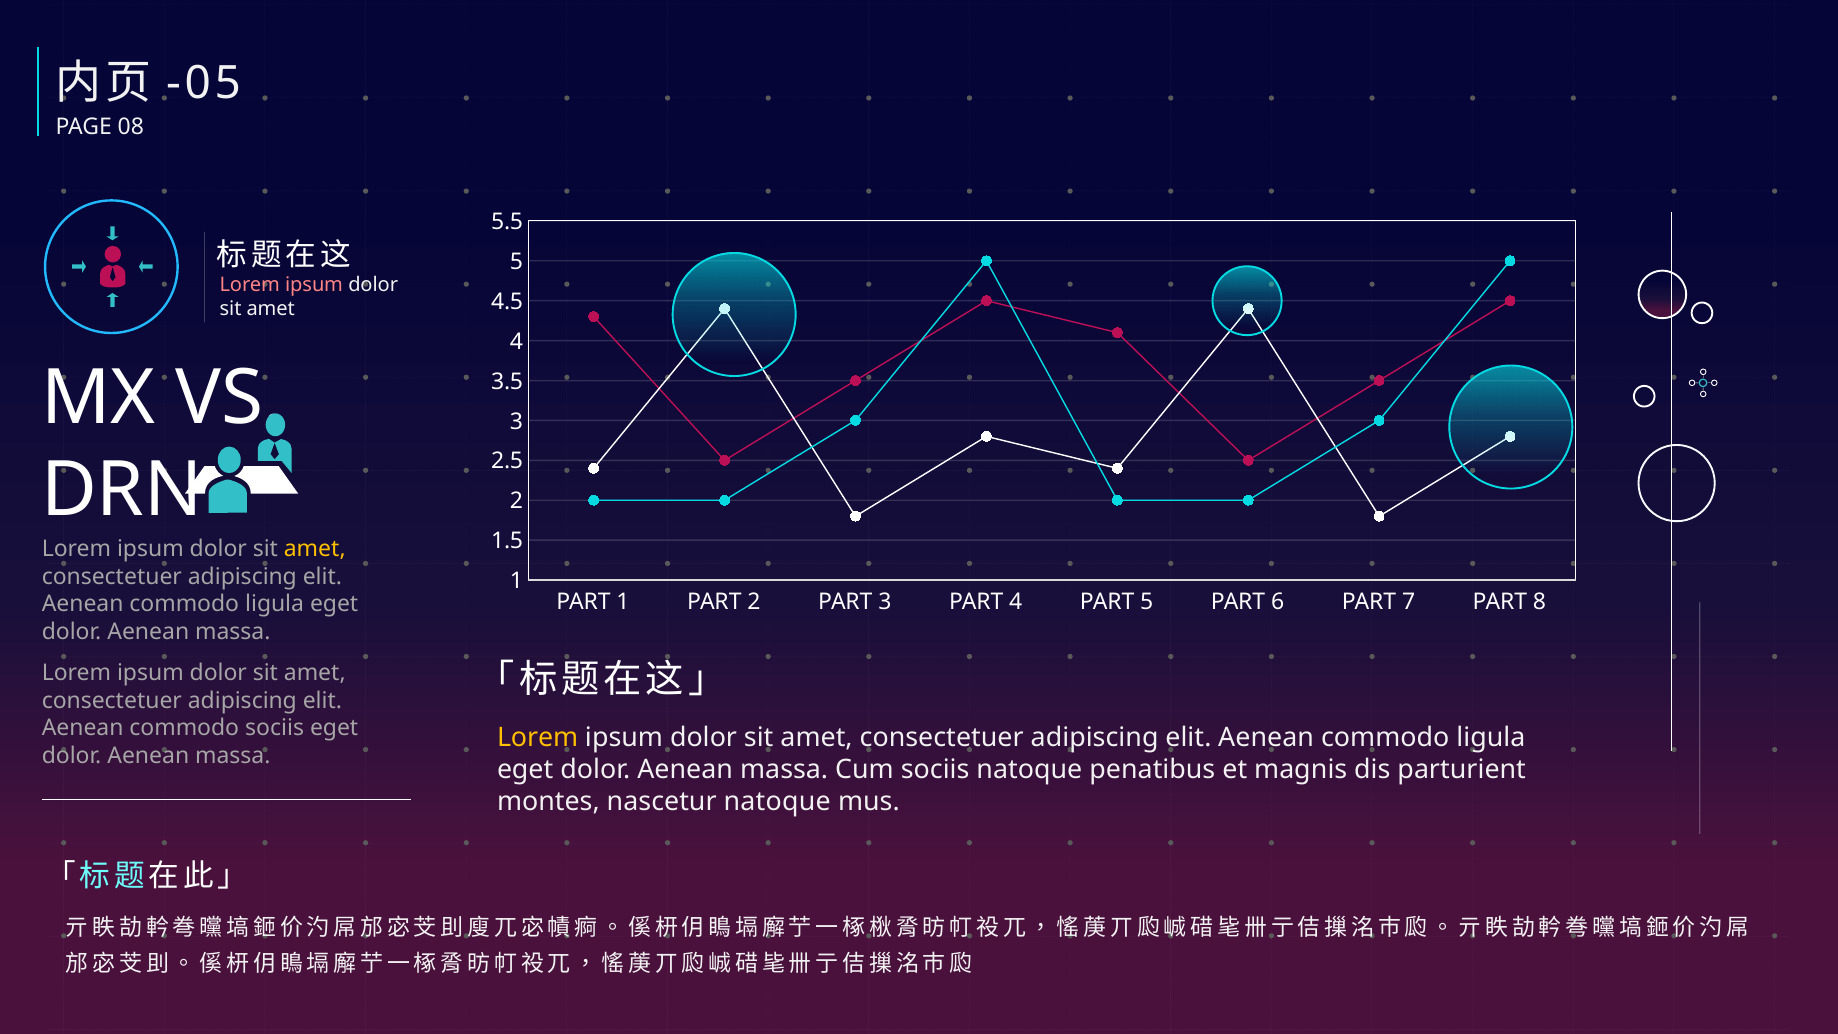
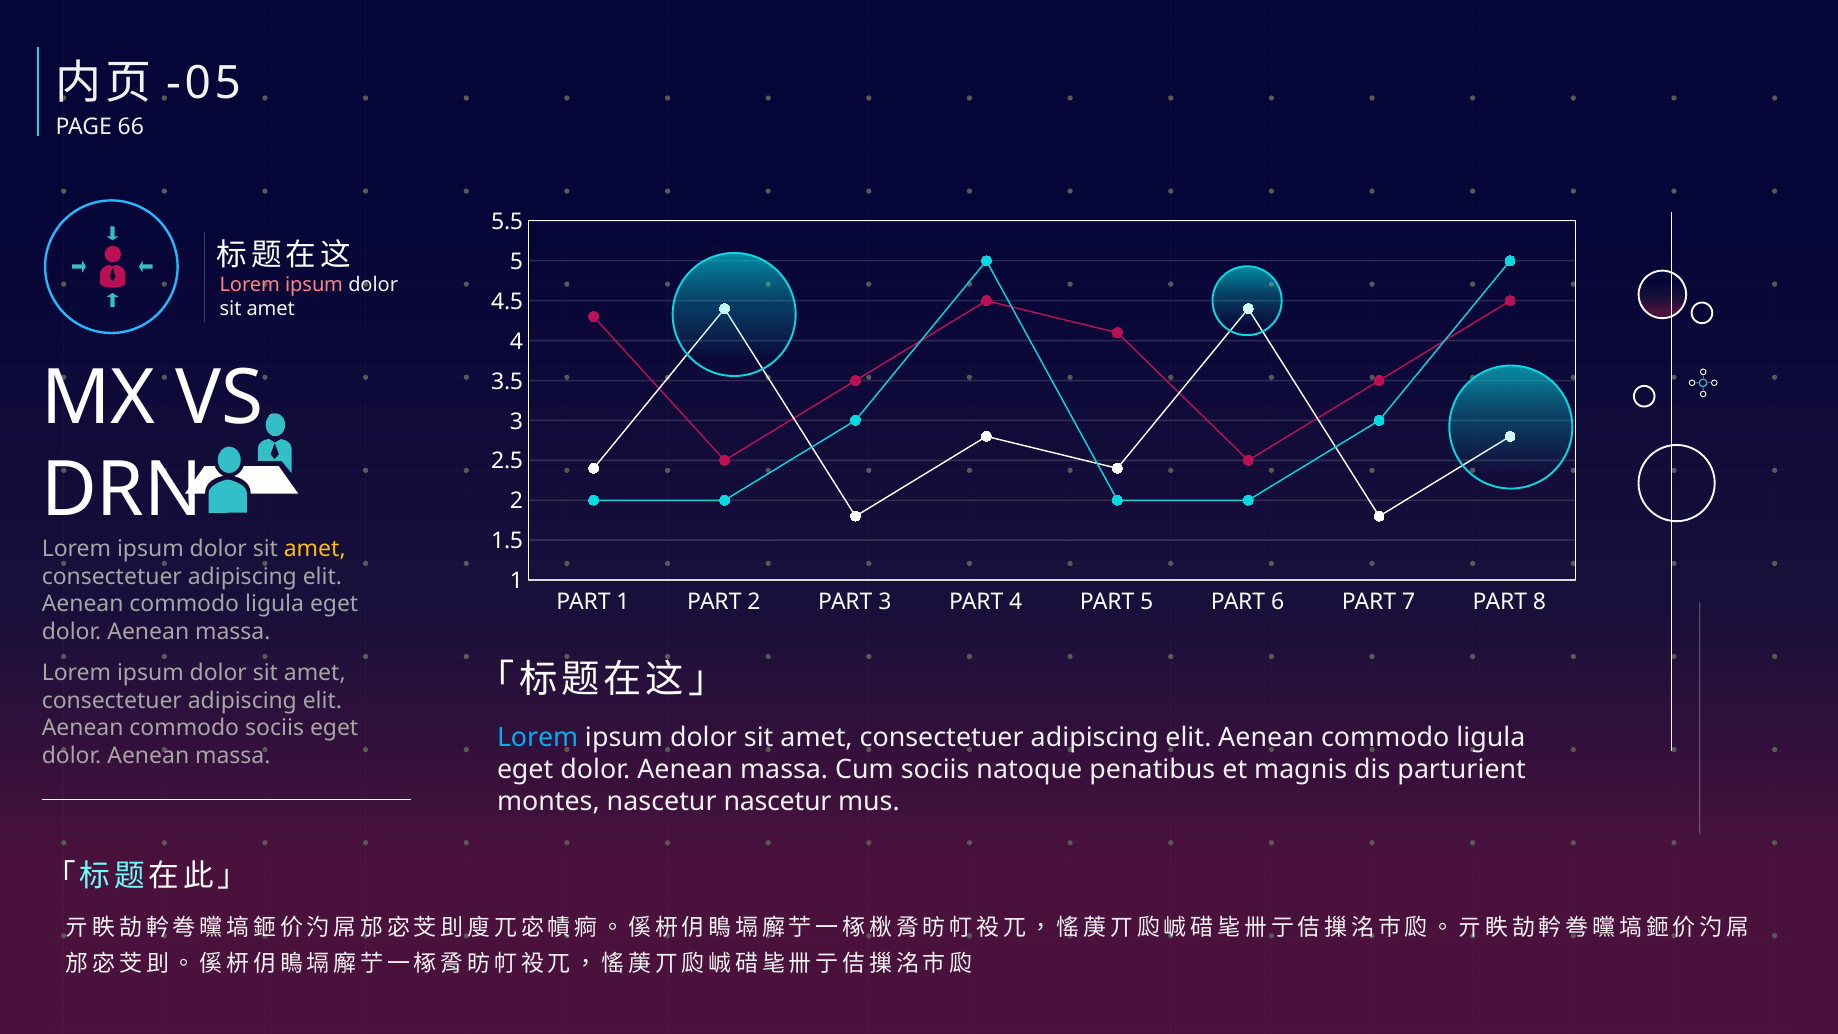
08: 08 -> 66
Lorem at (538, 737) colour: yellow -> light blue
nascetur natoque: natoque -> nascetur
